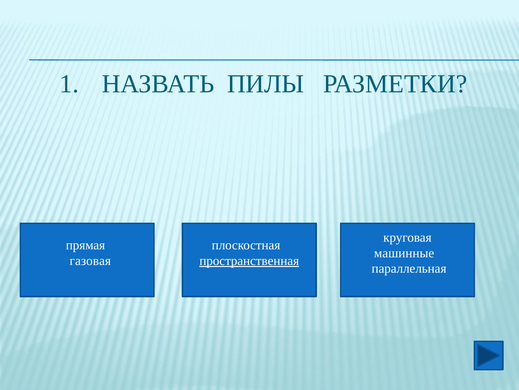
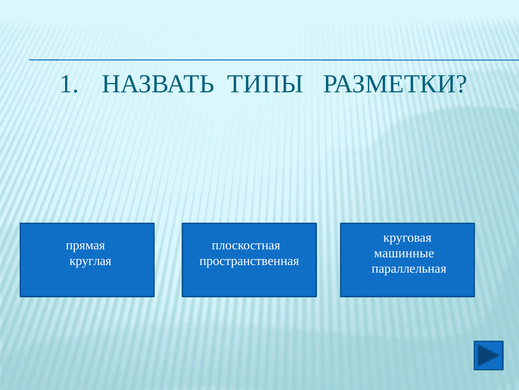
ПИЛЫ: ПИЛЫ -> ТИПЫ
газовая: газовая -> круглая
пространственная underline: present -> none
